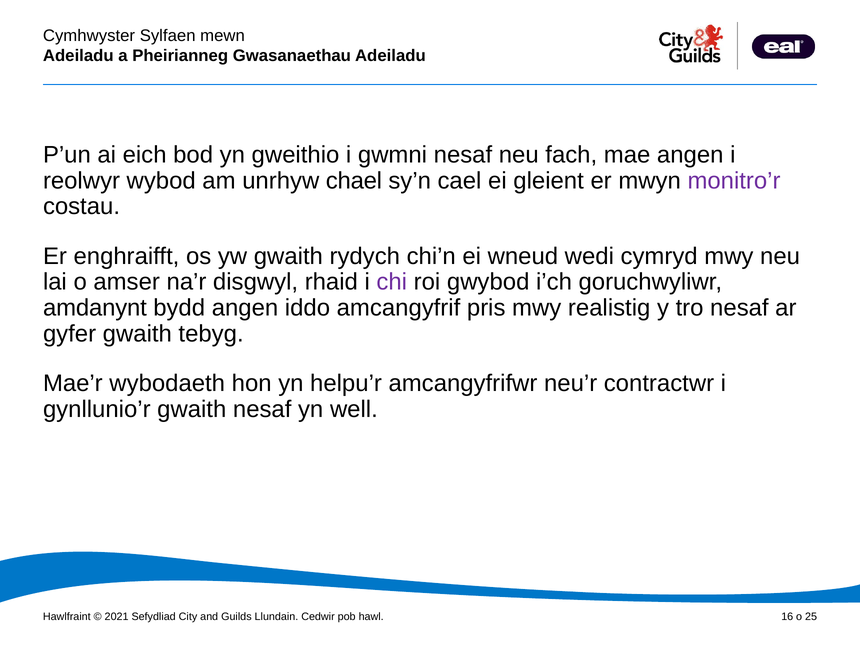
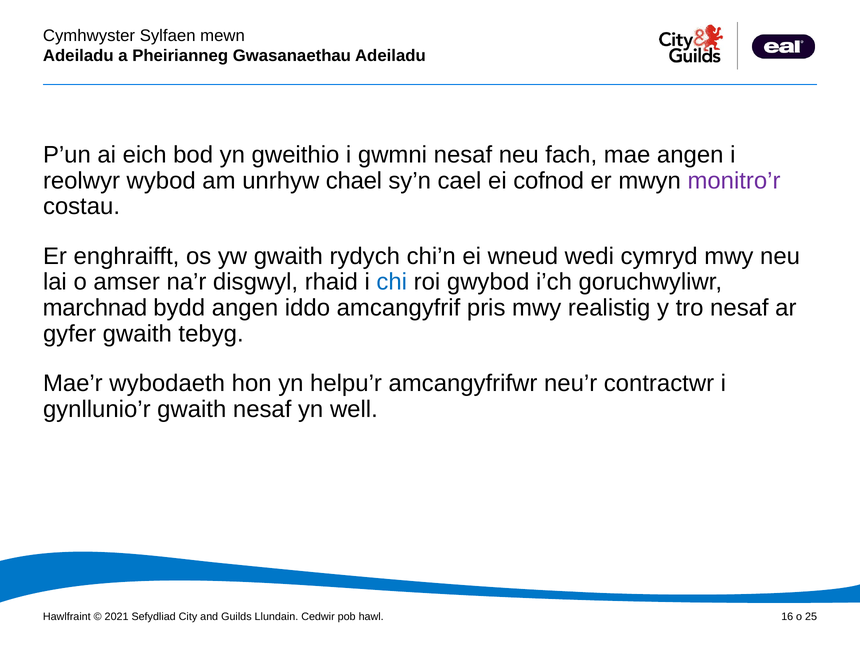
gleient: gleient -> cofnod
chi colour: purple -> blue
amdanynt: amdanynt -> marchnad
